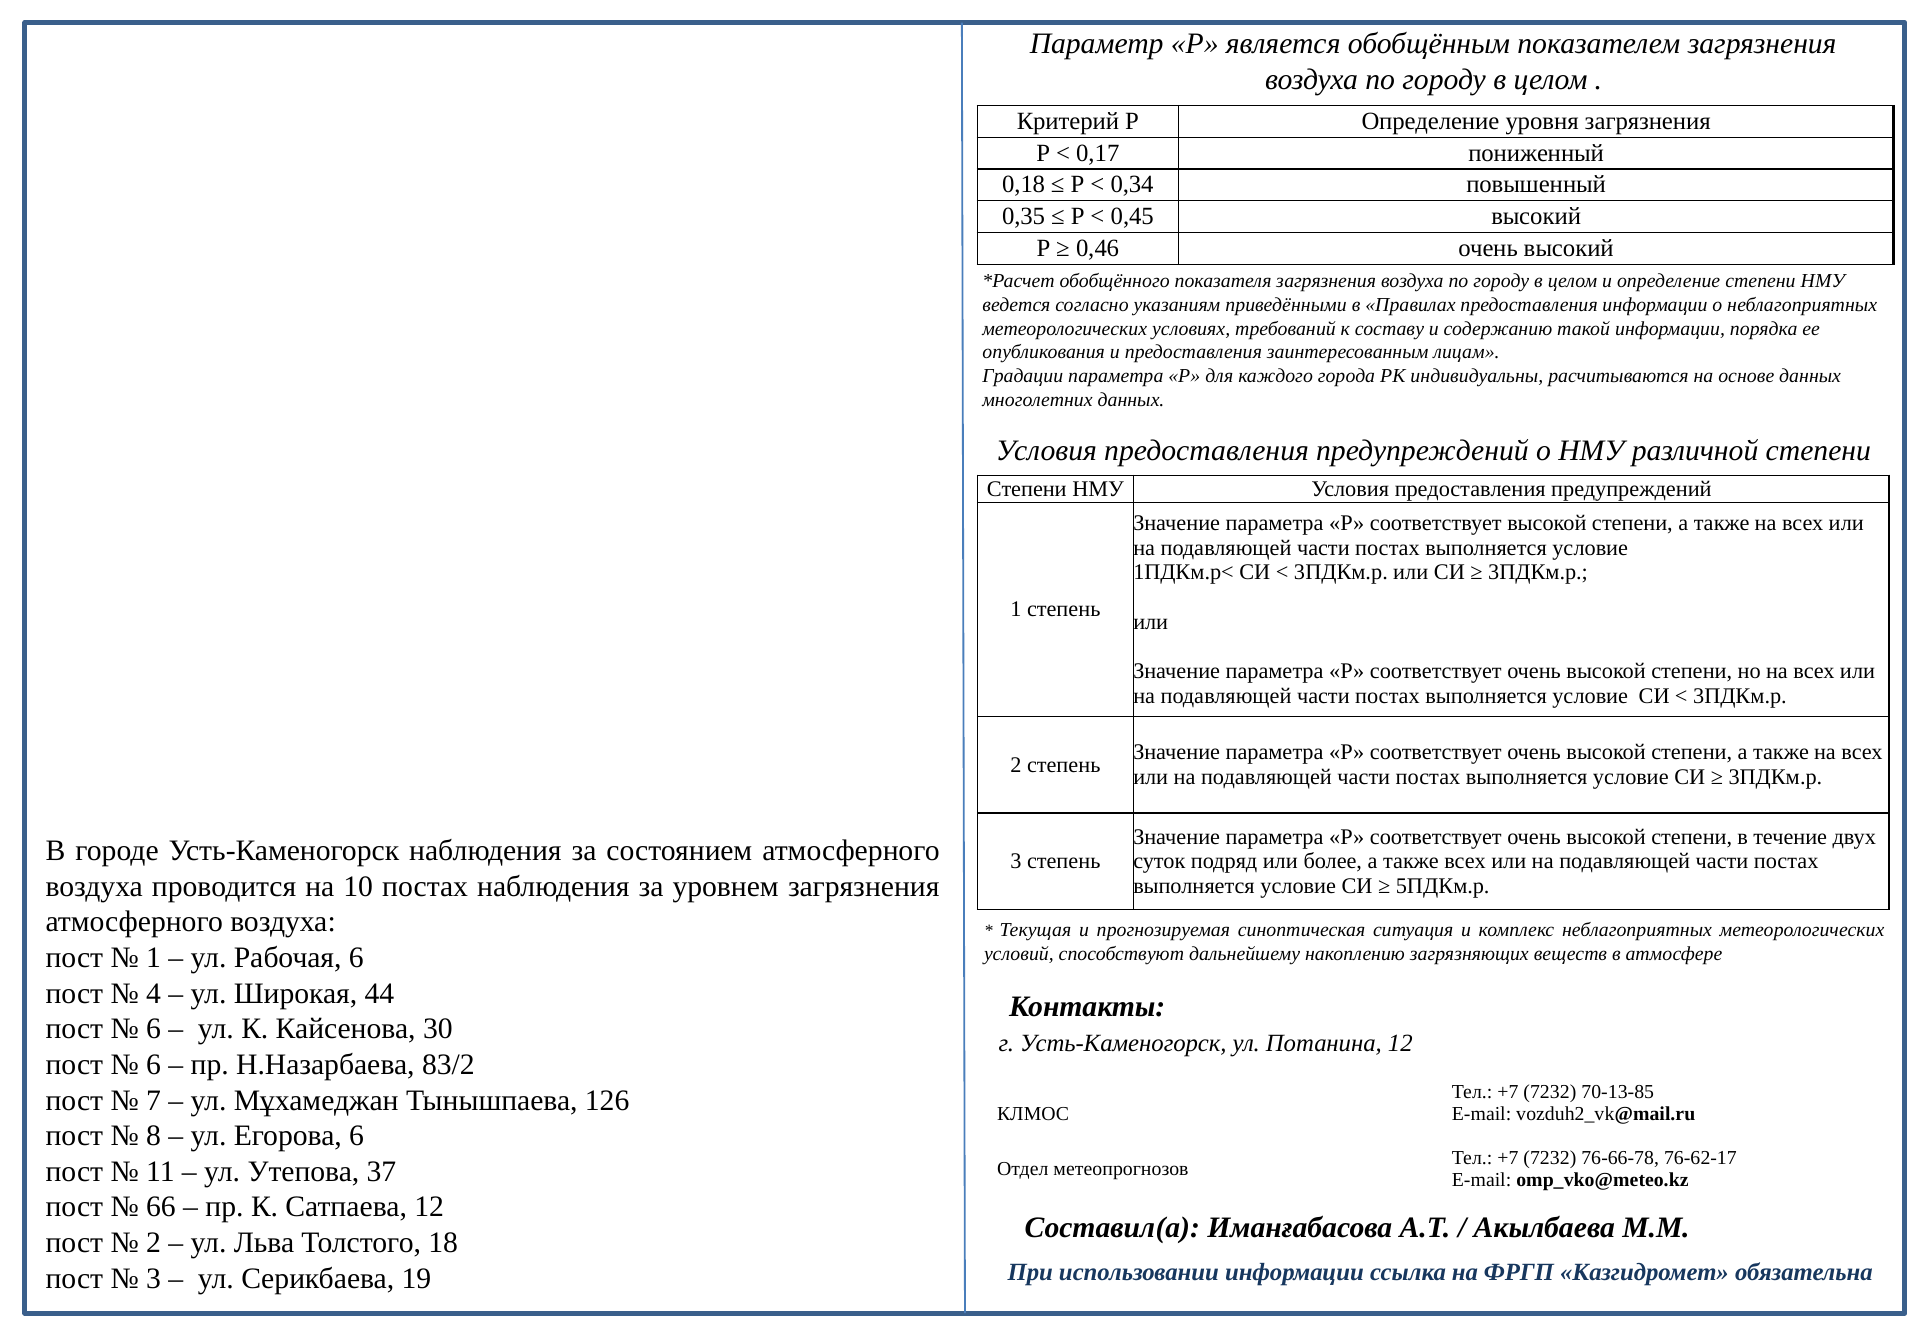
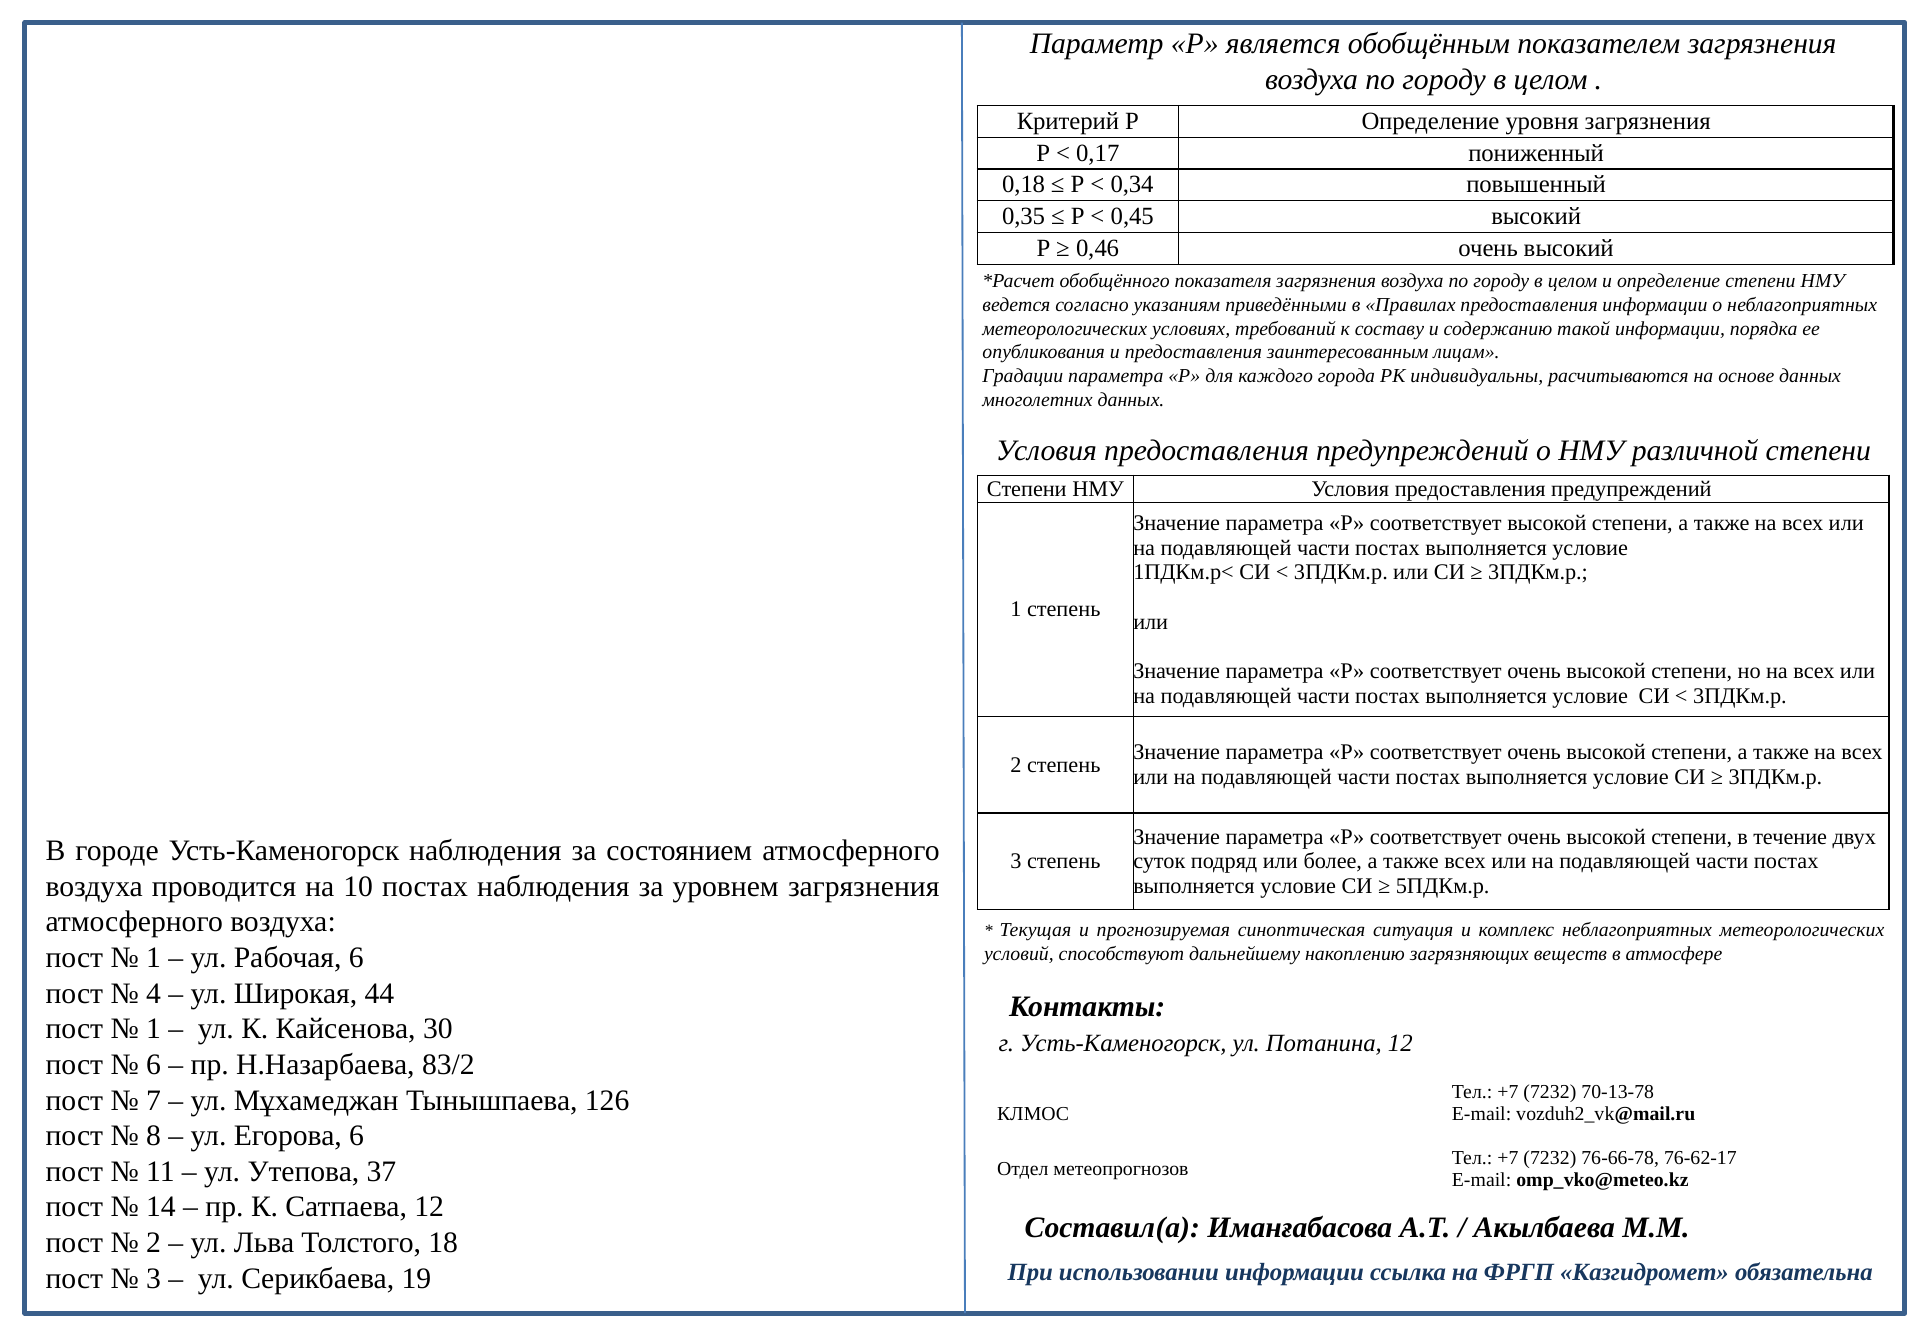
6 at (154, 1029): 6 -> 1
70-13-85: 70-13-85 -> 70-13-78
66: 66 -> 14
